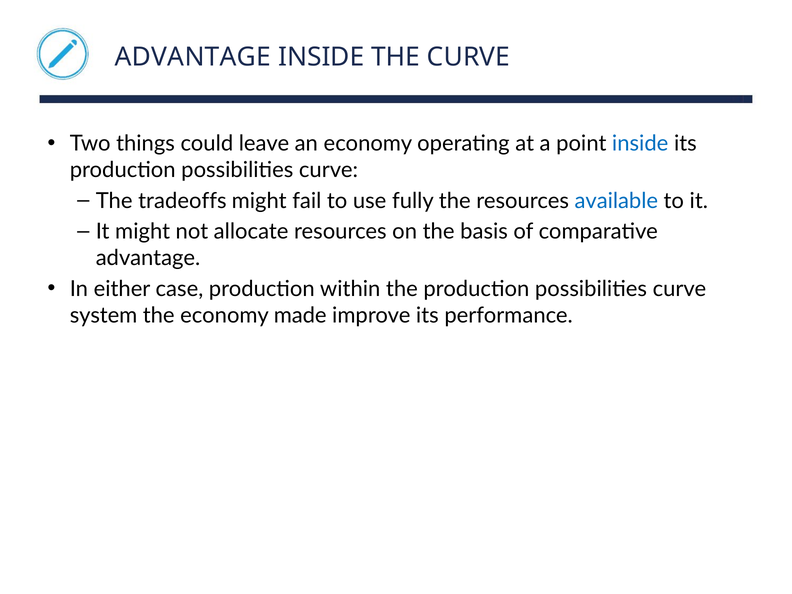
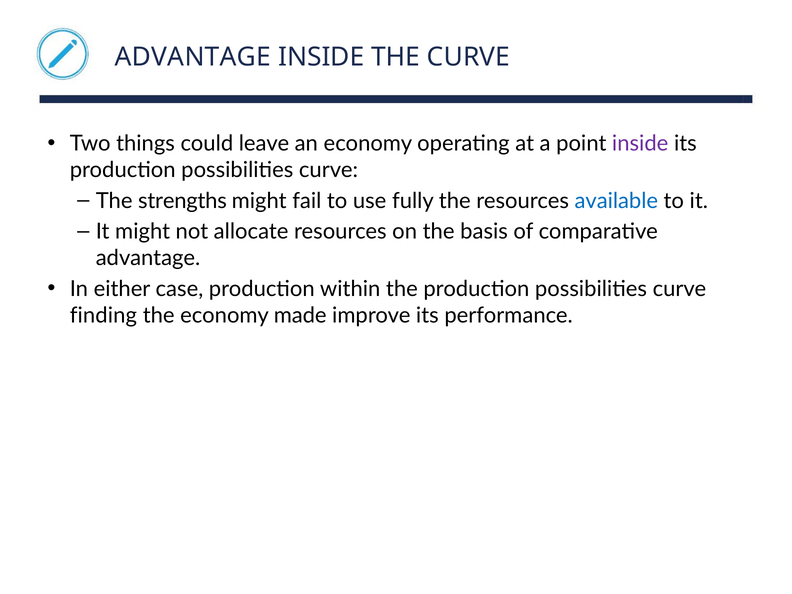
inside at (640, 144) colour: blue -> purple
tradeoffs: tradeoffs -> strengths
system: system -> finding
